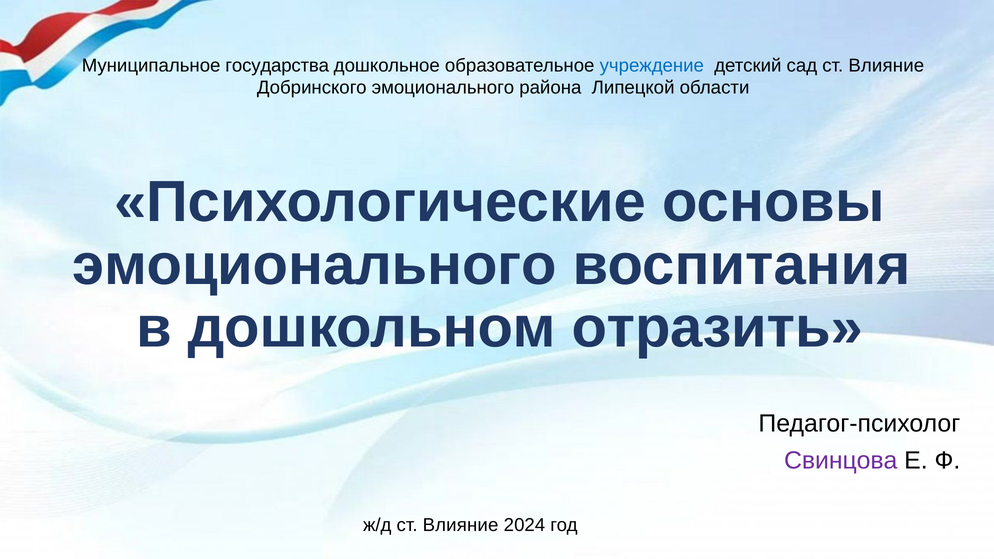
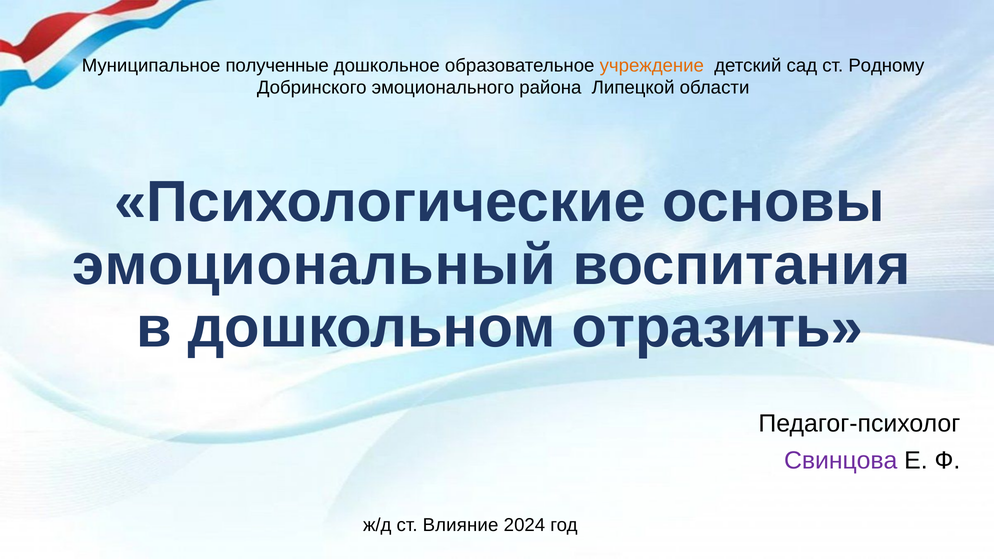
государства: государства -> полученные
учреждение colour: blue -> orange
сад ст Влияние: Влияние -> Родному
эмоционального at (315, 265): эмоционального -> эмоциональный
